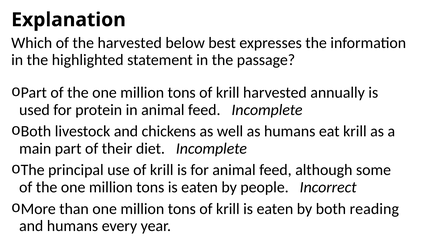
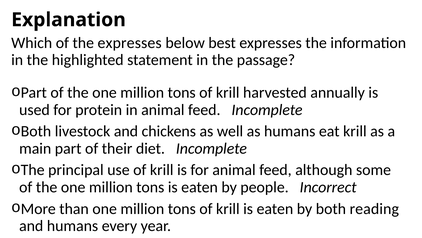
the harvested: harvested -> expresses
